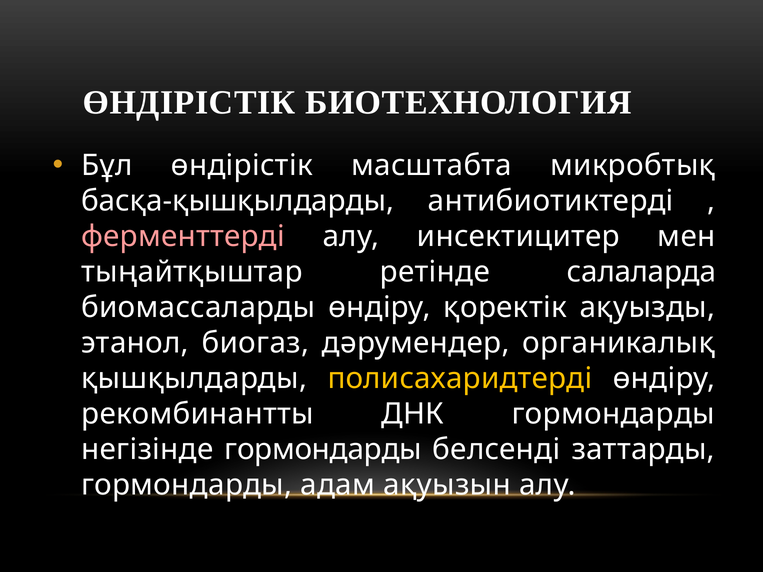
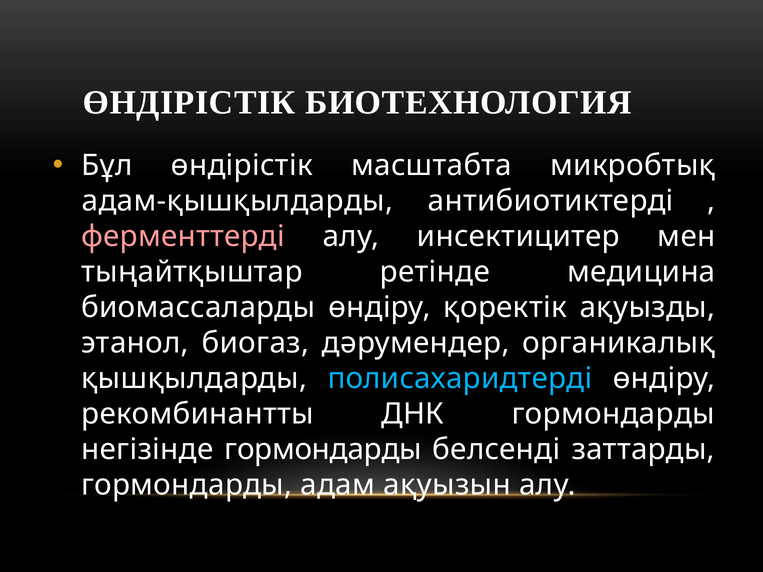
басқа-қышқылдарды: басқа-қышқылдарды -> адам-қышқылдарды
салаларда: салаларда -> медицина
полисахаридтерді colour: yellow -> light blue
